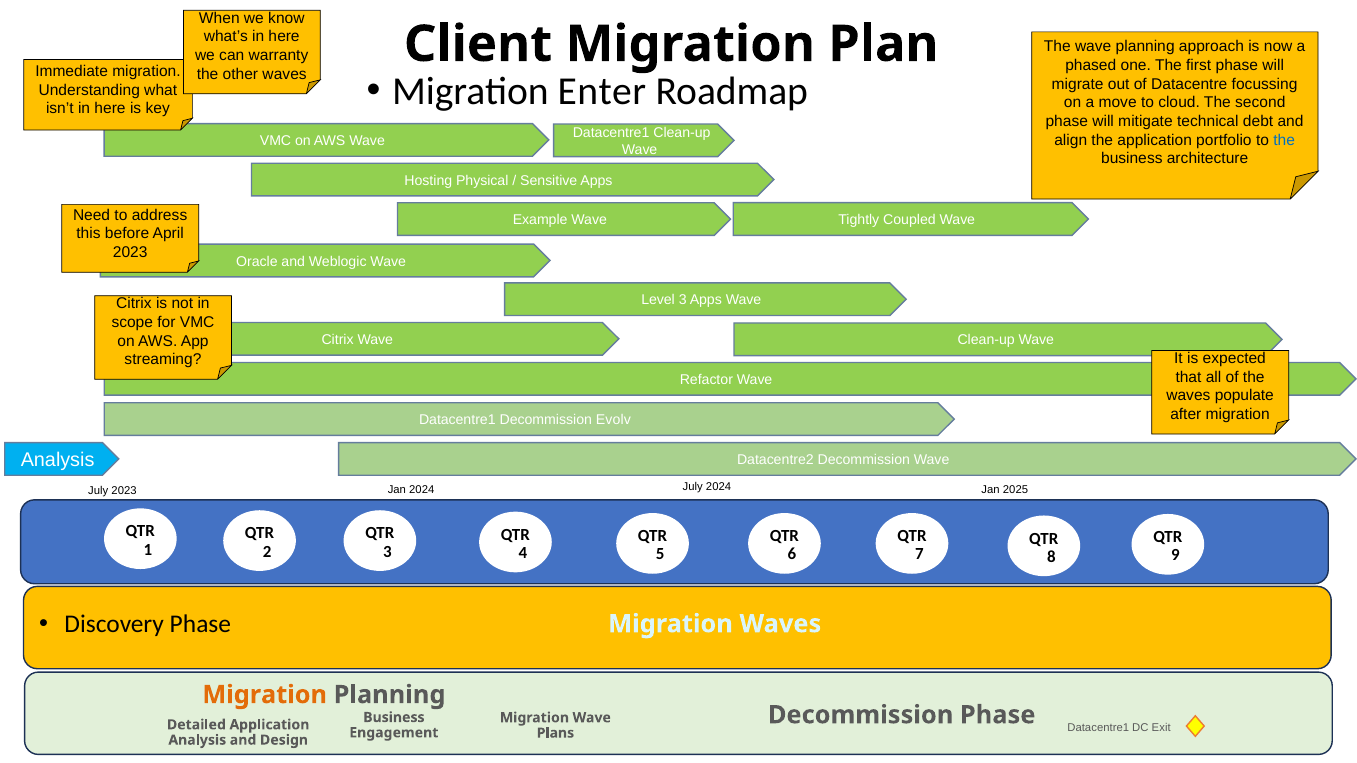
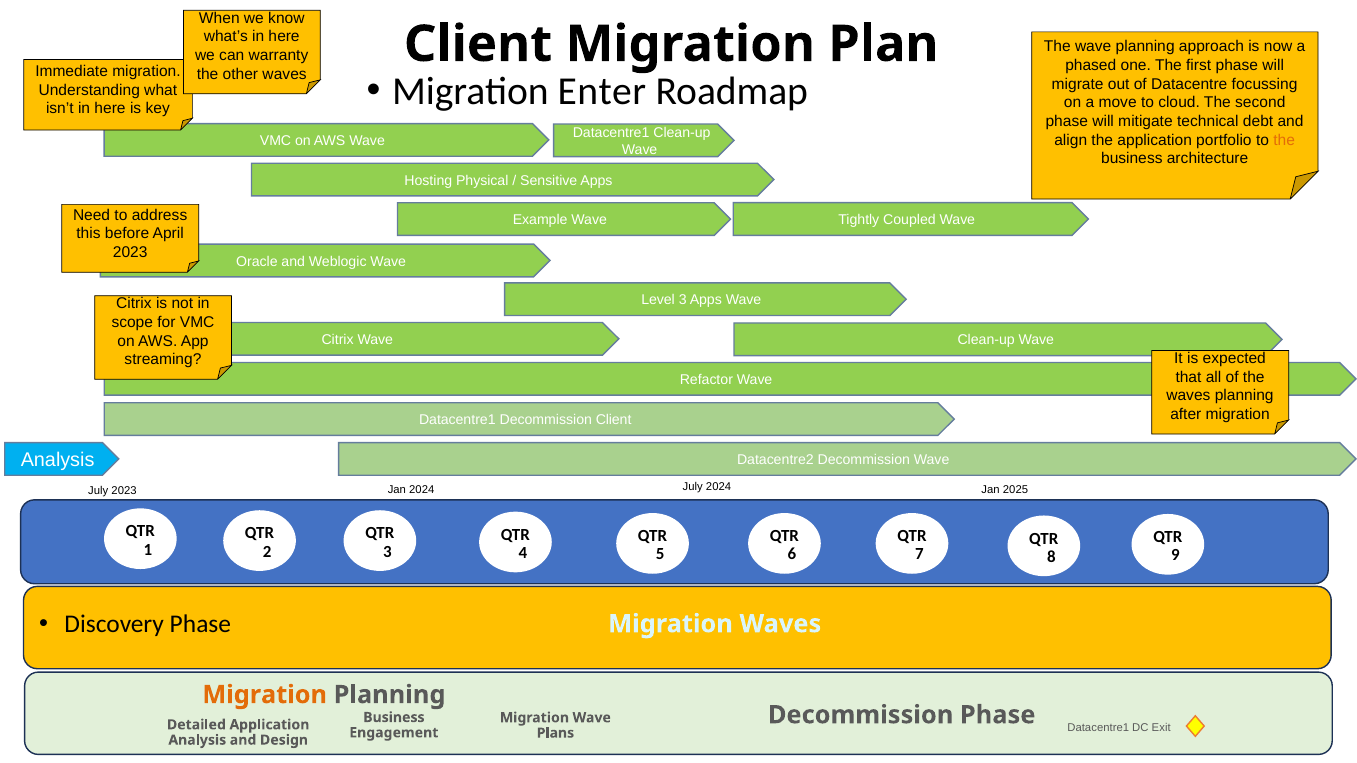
the at (1284, 140) colour: blue -> orange
waves populate: populate -> planning
Decommission Evolv: Evolv -> Client
